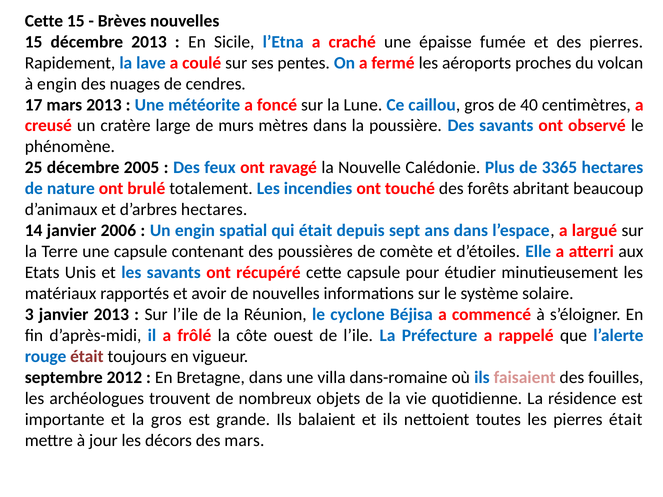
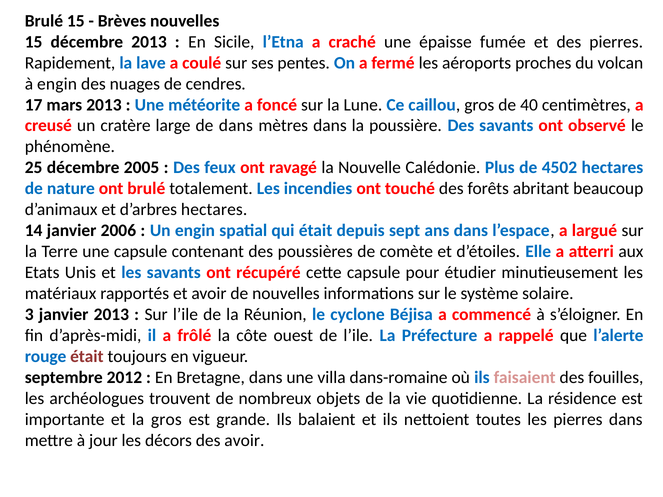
Cette at (44, 21): Cette -> Brulé
de murs: murs -> dans
3365: 3365 -> 4502
pierres était: était -> dans
des mars: mars -> avoir
